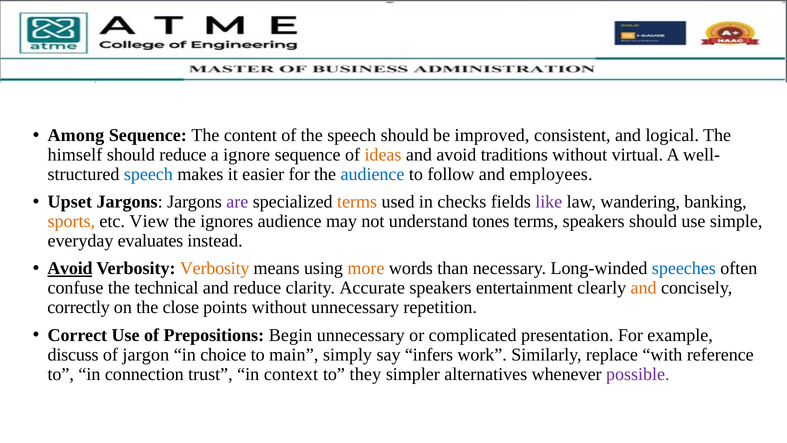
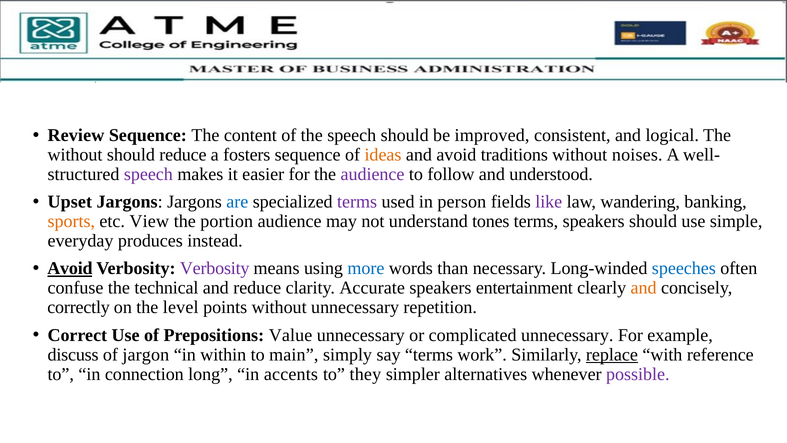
Among: Among -> Review
himself at (75, 155): himself -> without
ignore: ignore -> fosters
virtual: virtual -> noises
speech at (148, 174) colour: blue -> purple
audience at (373, 174) colour: blue -> purple
employees: employees -> understood
are colour: purple -> blue
terms at (357, 202) colour: orange -> purple
checks: checks -> person
ignores: ignores -> portion
evaluates: evaluates -> produces
Verbosity at (215, 268) colour: orange -> purple
more colour: orange -> blue
close: close -> level
Begin: Begin -> Value
complicated presentation: presentation -> unnecessary
choice: choice -> within
say infers: infers -> terms
replace underline: none -> present
trust: trust -> long
context: context -> accents
